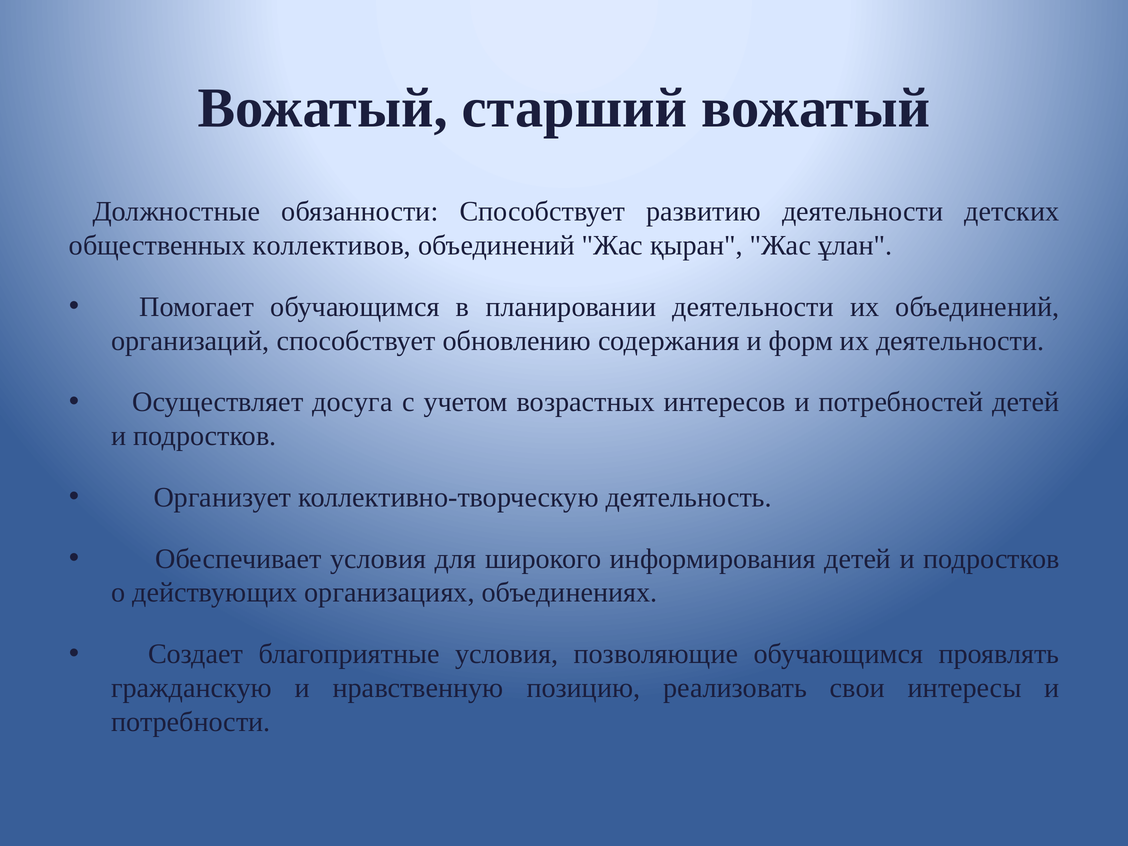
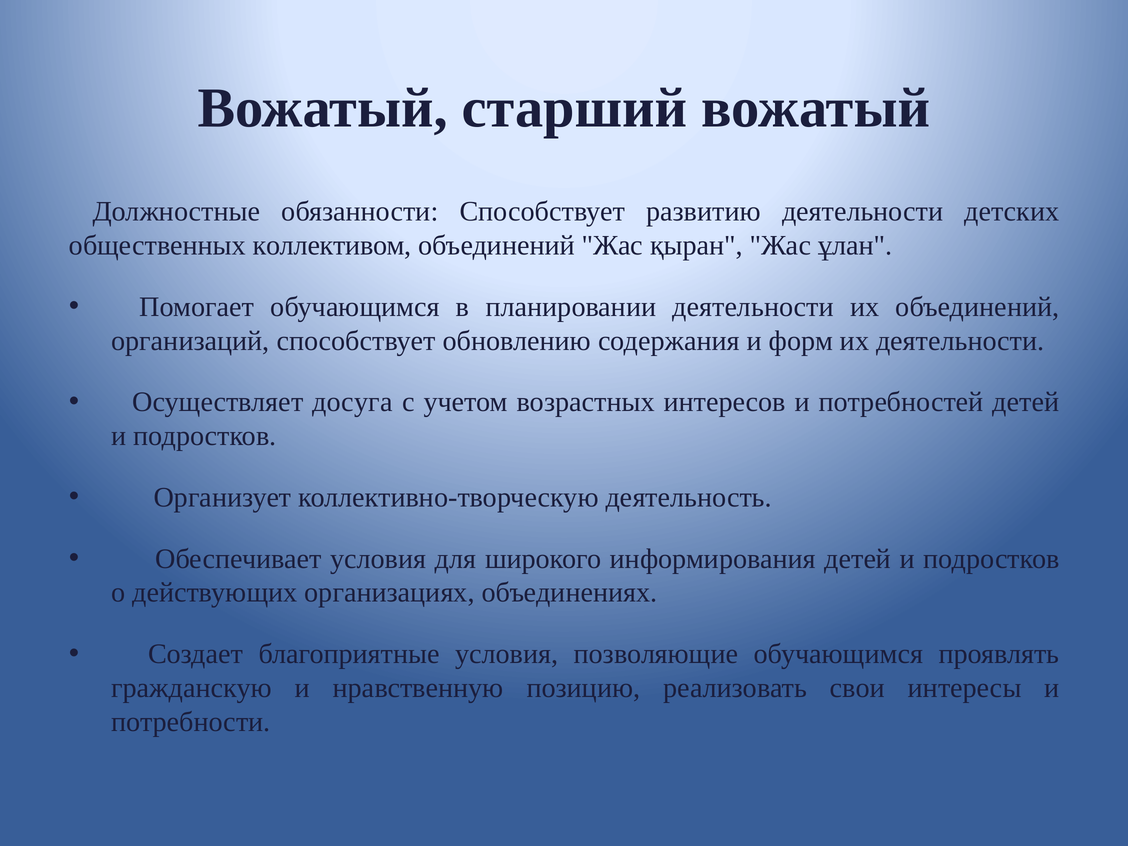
коллективов: коллективов -> коллективом
